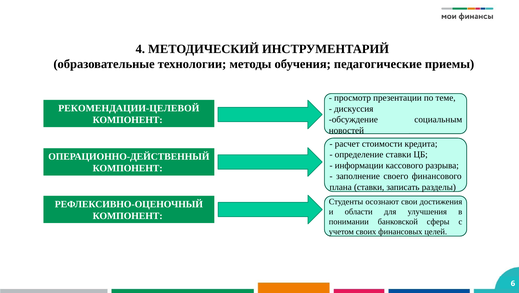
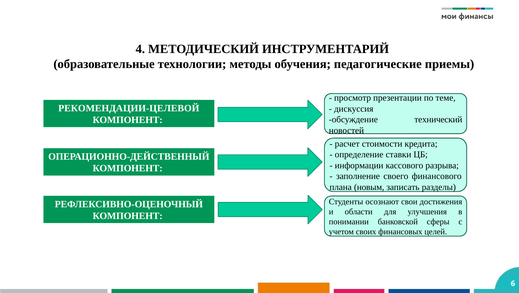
социальным: социальным -> технический
плана ставки: ставки -> новым
